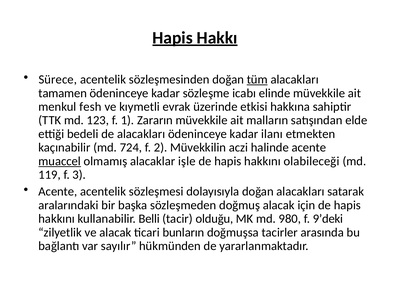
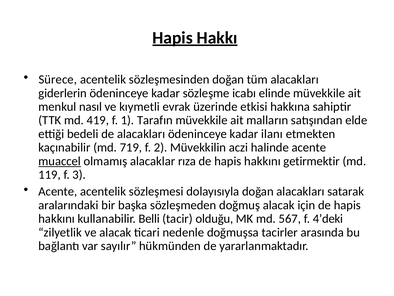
tüm underline: present -> none
tamamen: tamamen -> giderlerin
fesh: fesh -> nasıl
123: 123 -> 419
Zararın: Zararın -> Tarafın
724: 724 -> 719
işle: işle -> rıza
olabileceği: olabileceği -> getirmektir
980: 980 -> 567
9’deki: 9’deki -> 4’deki
bunların: bunların -> nedenle
